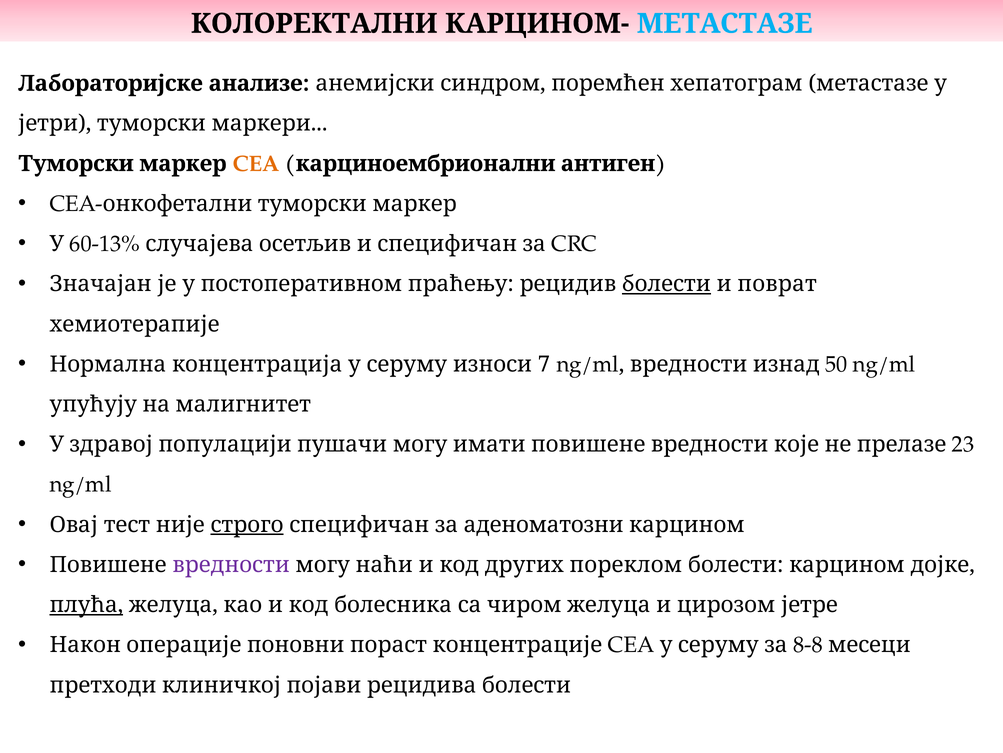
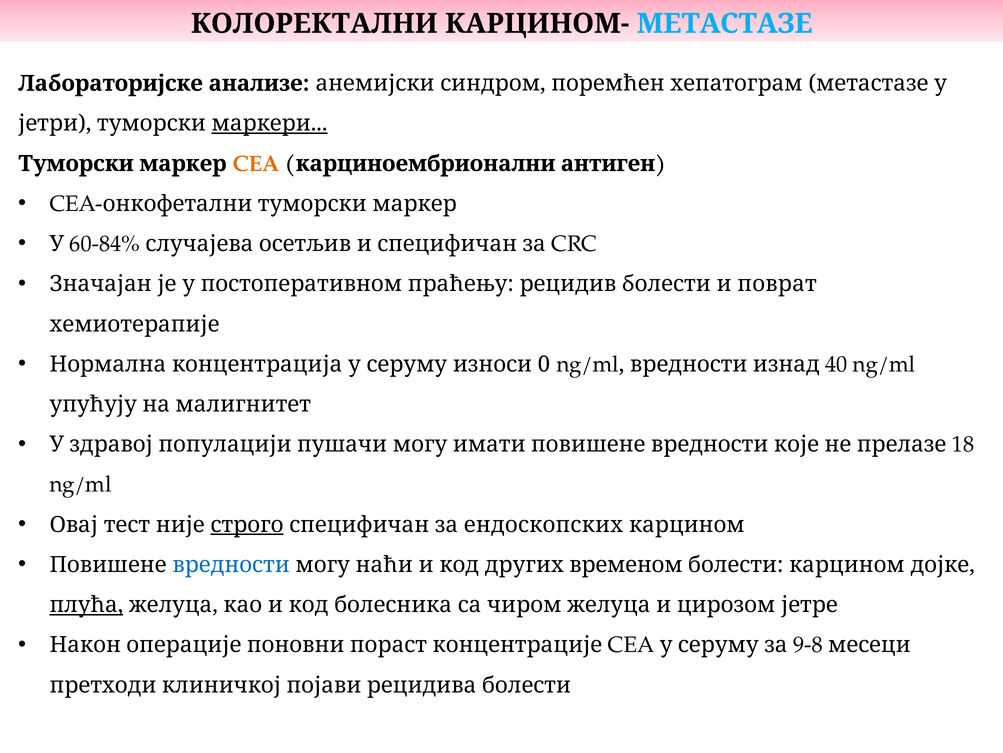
маркери underline: none -> present
60-13%: 60-13% -> 60-84%
болести at (666, 284) underline: present -> none
7: 7 -> 0
50: 50 -> 40
23: 23 -> 18
аденоматозни: аденоматозни -> ендоскопских
вредности colour: purple -> blue
пореклом: пореклом -> временом
8-8: 8-8 -> 9-8
